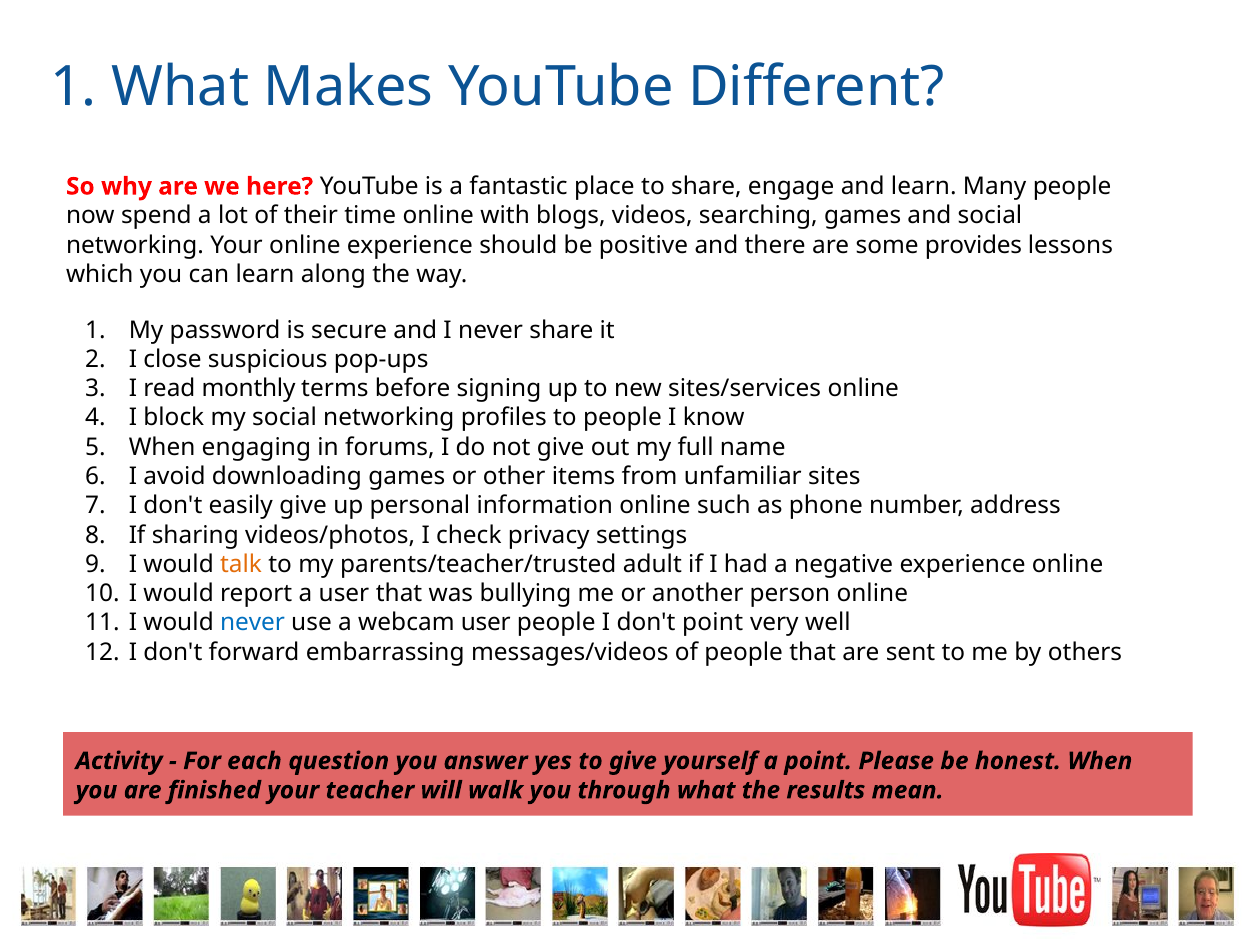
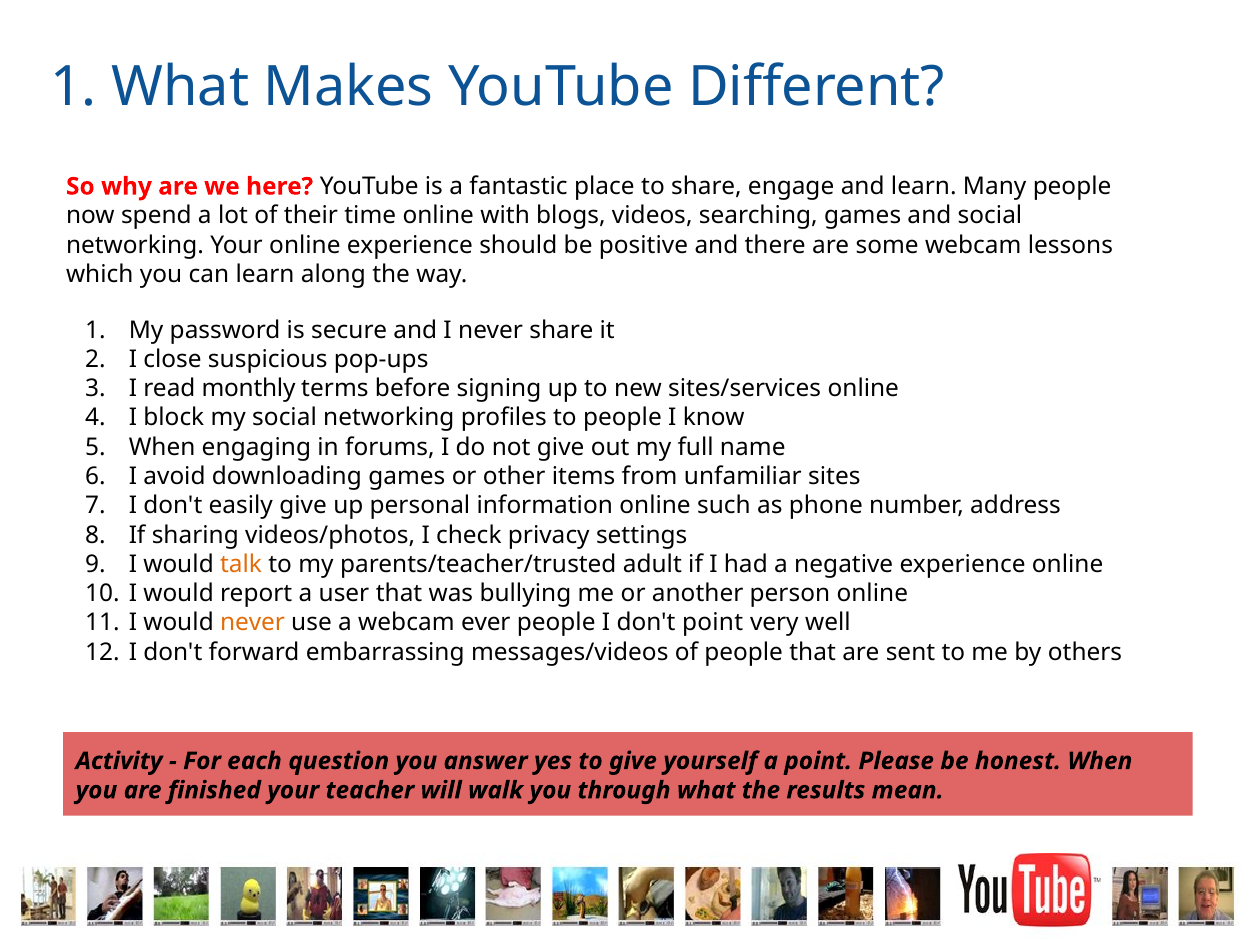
some provides: provides -> webcam
never at (253, 623) colour: blue -> orange
webcam user: user -> ever
